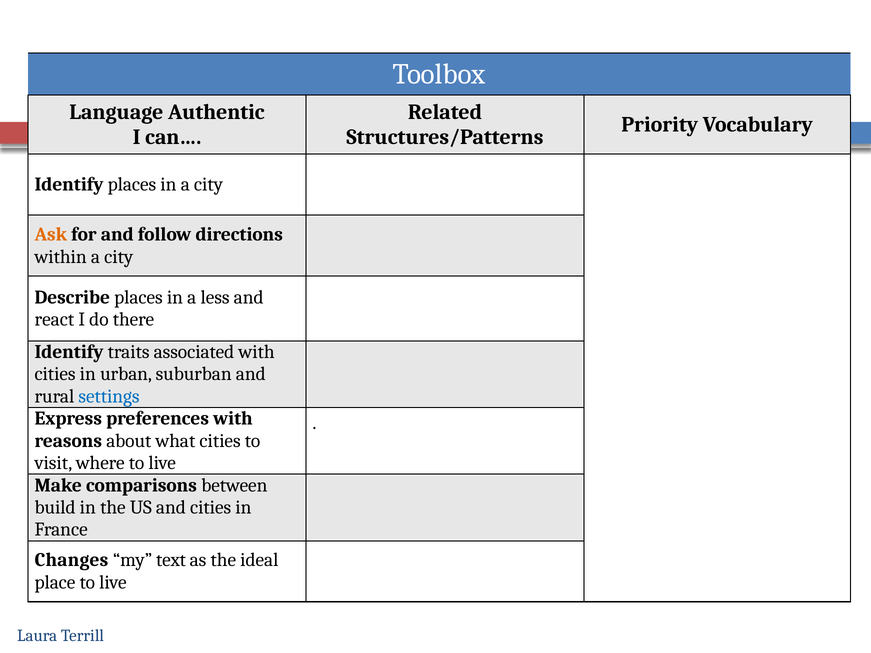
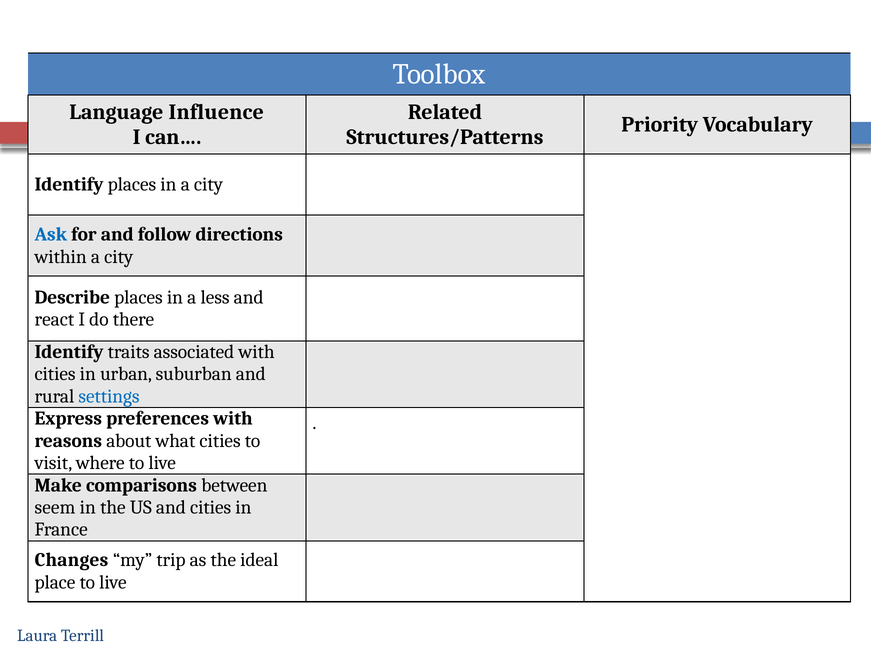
Authentic: Authentic -> Influence
Ask colour: orange -> blue
build: build -> seem
text: text -> trip
